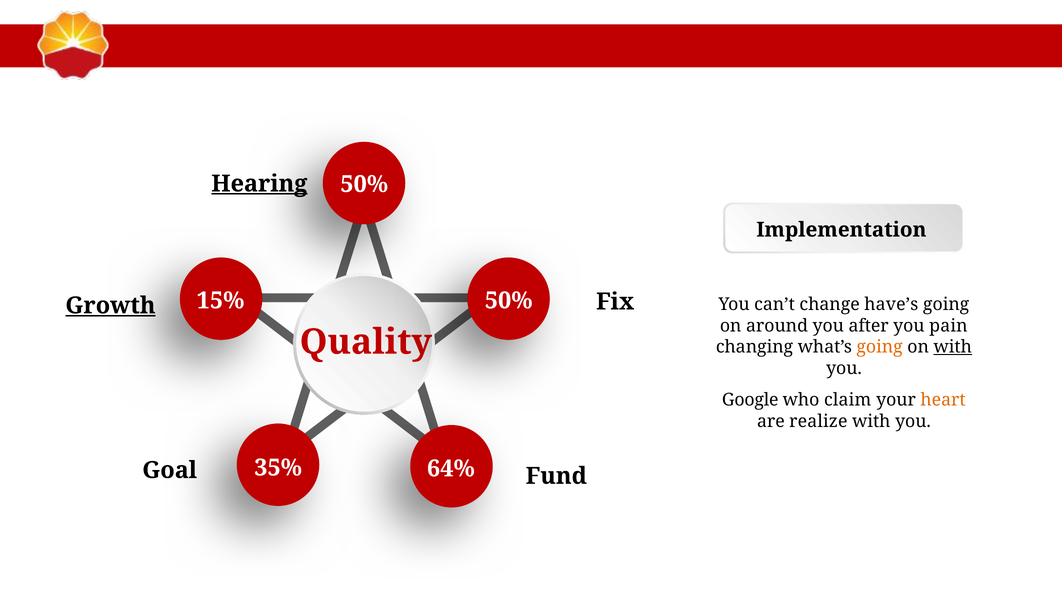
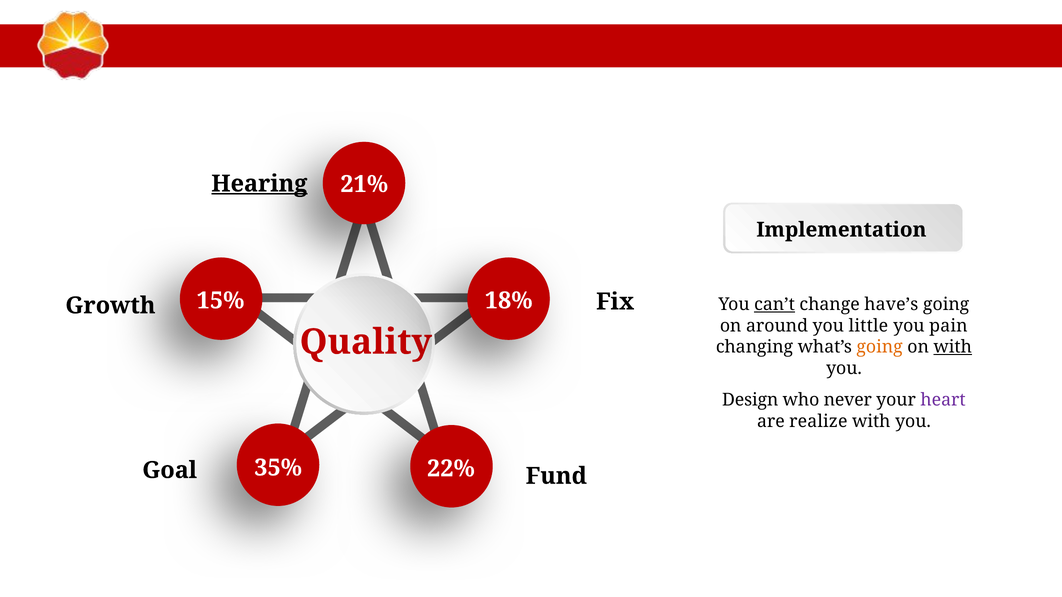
50% at (364, 184): 50% -> 21%
15% 50%: 50% -> 18%
Growth underline: present -> none
can’t underline: none -> present
after: after -> little
Google: Google -> Design
claim: claim -> never
heart colour: orange -> purple
64%: 64% -> 22%
